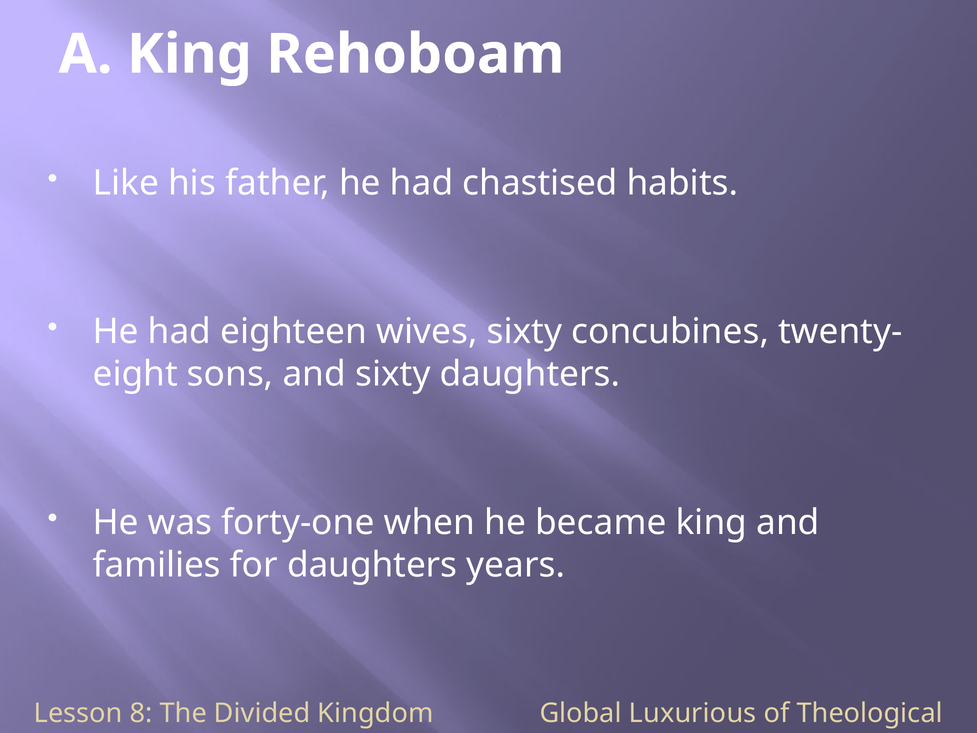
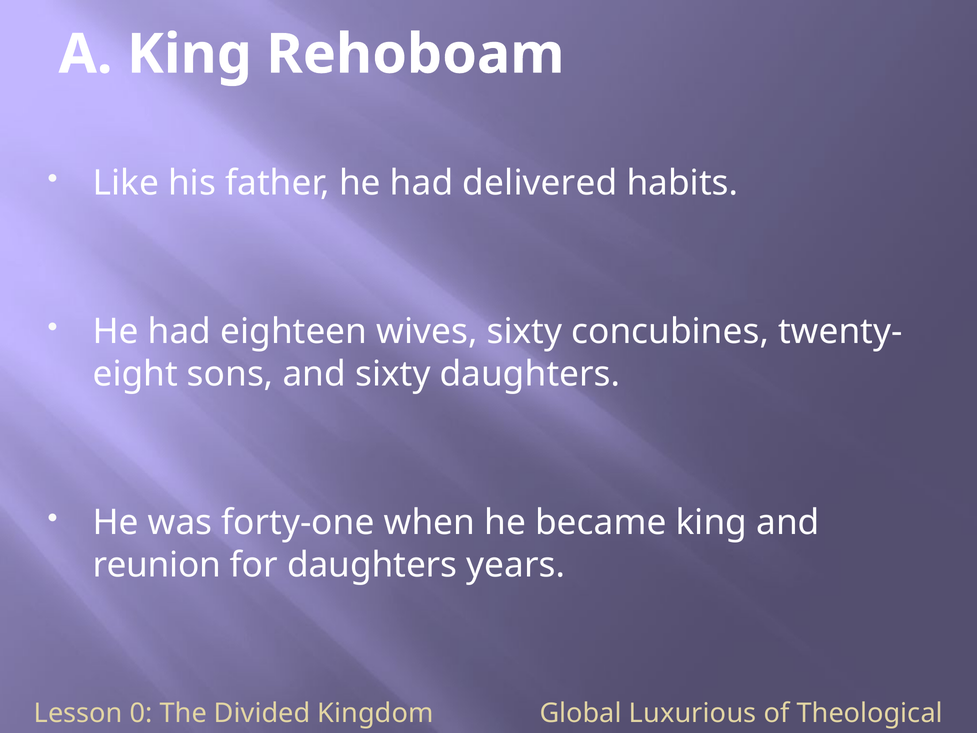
chastised: chastised -> delivered
families: families -> reunion
8: 8 -> 0
